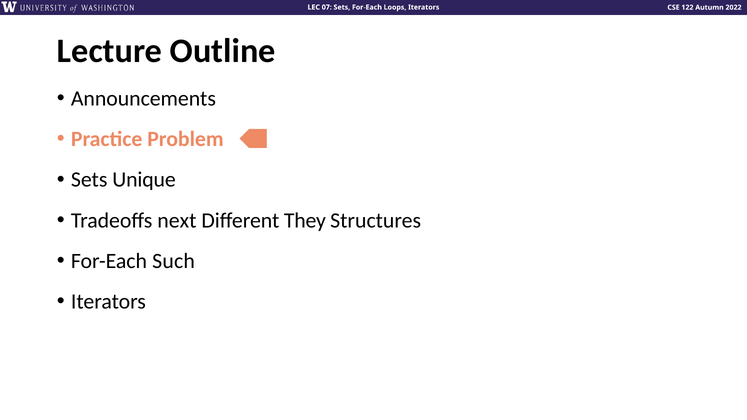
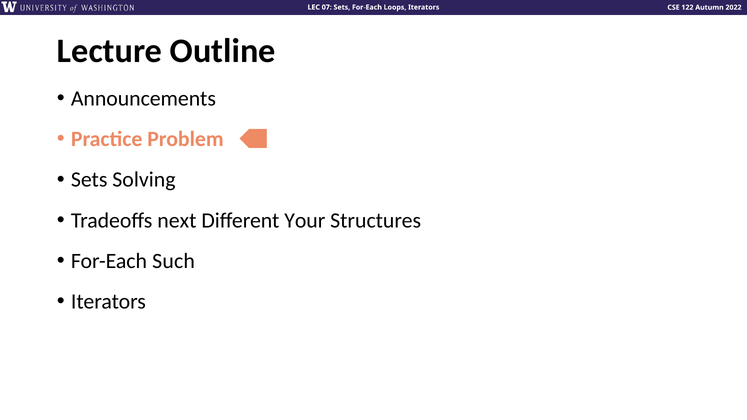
Unique: Unique -> Solving
They: They -> Your
